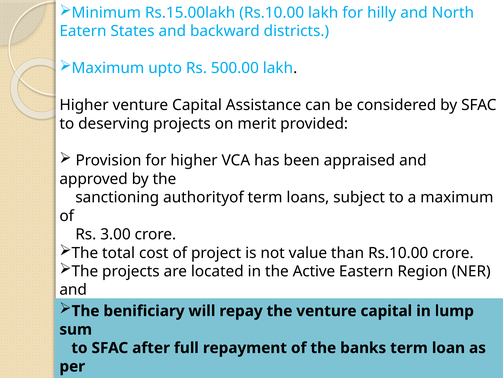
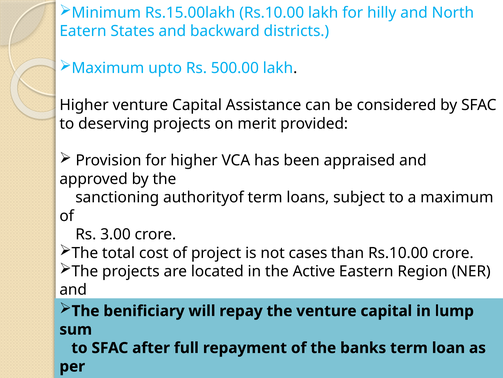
value: value -> cases
